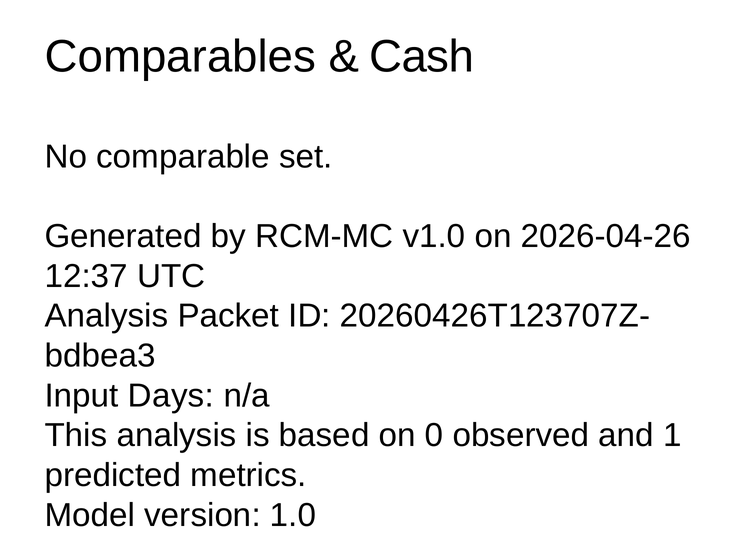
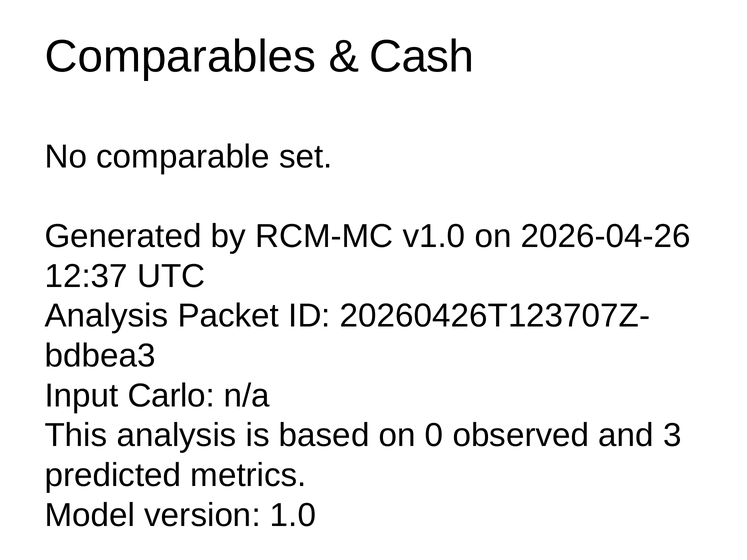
Days: Days -> Carlo
1: 1 -> 3
